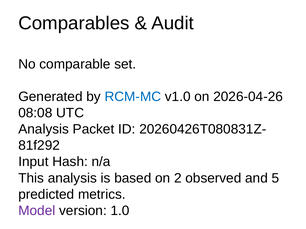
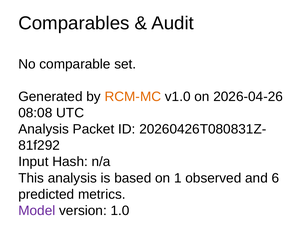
RCM-MC colour: blue -> orange
2: 2 -> 1
5: 5 -> 6
